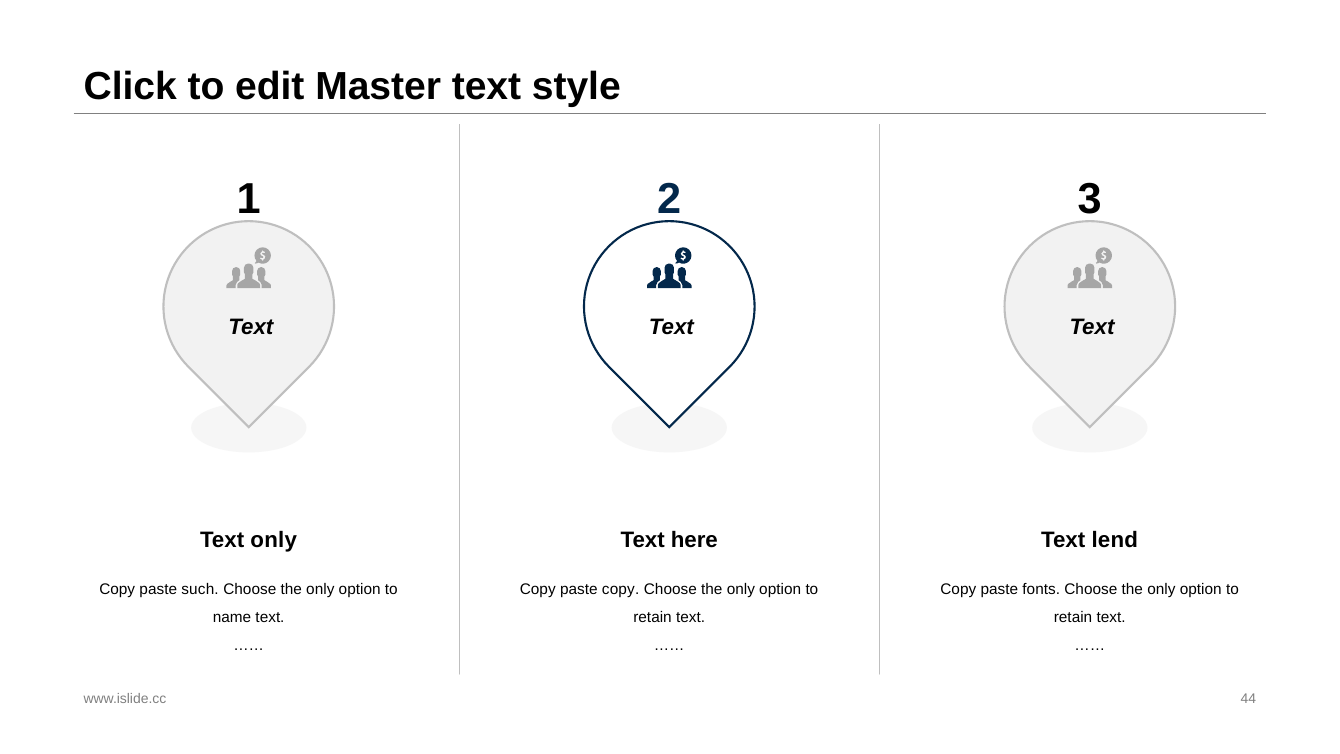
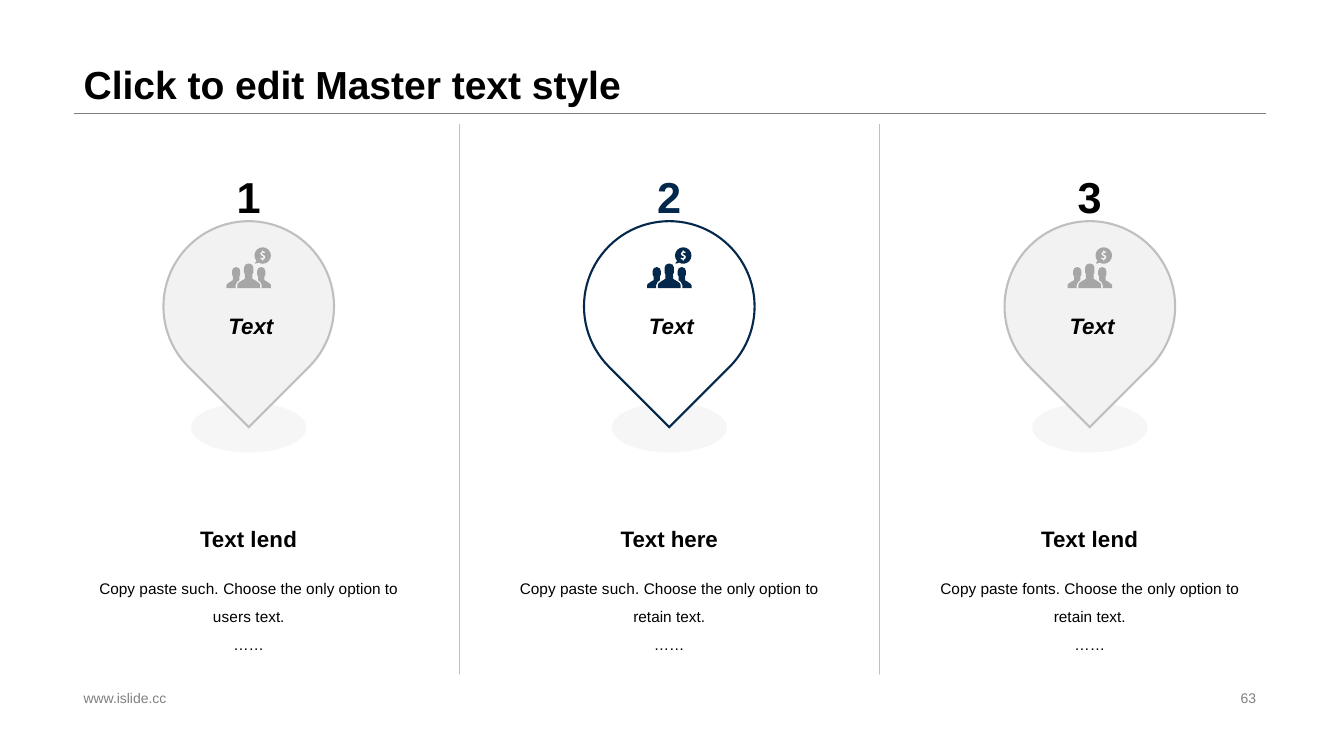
only at (274, 540): only -> lend
copy at (621, 590): copy -> such
name: name -> users
44: 44 -> 63
